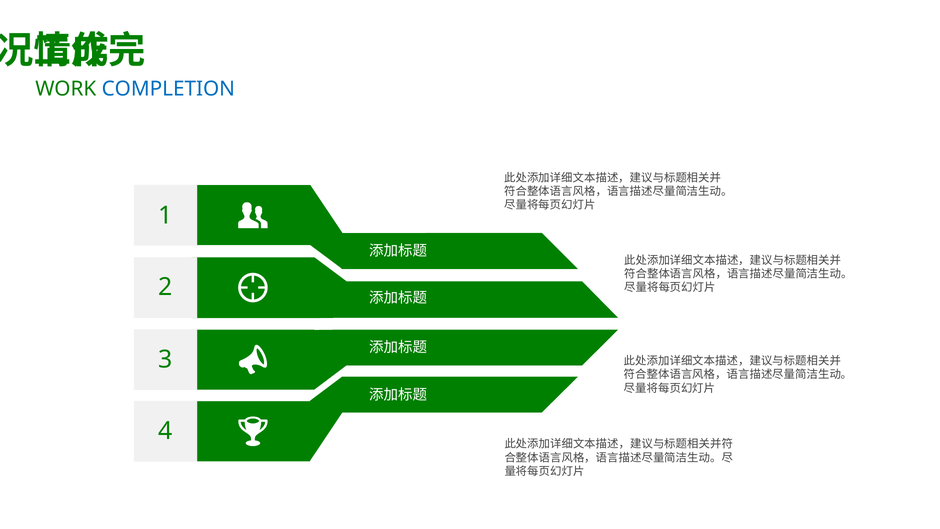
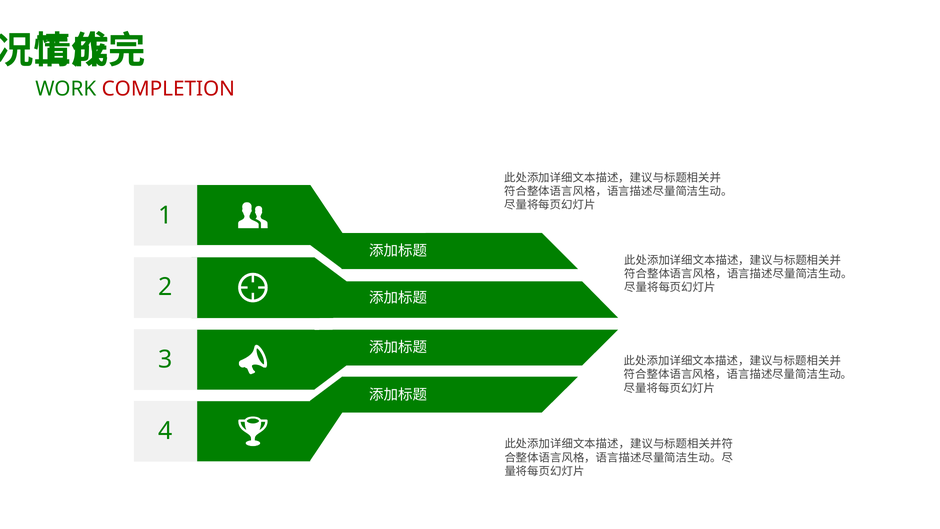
COMPLETION colour: blue -> red
